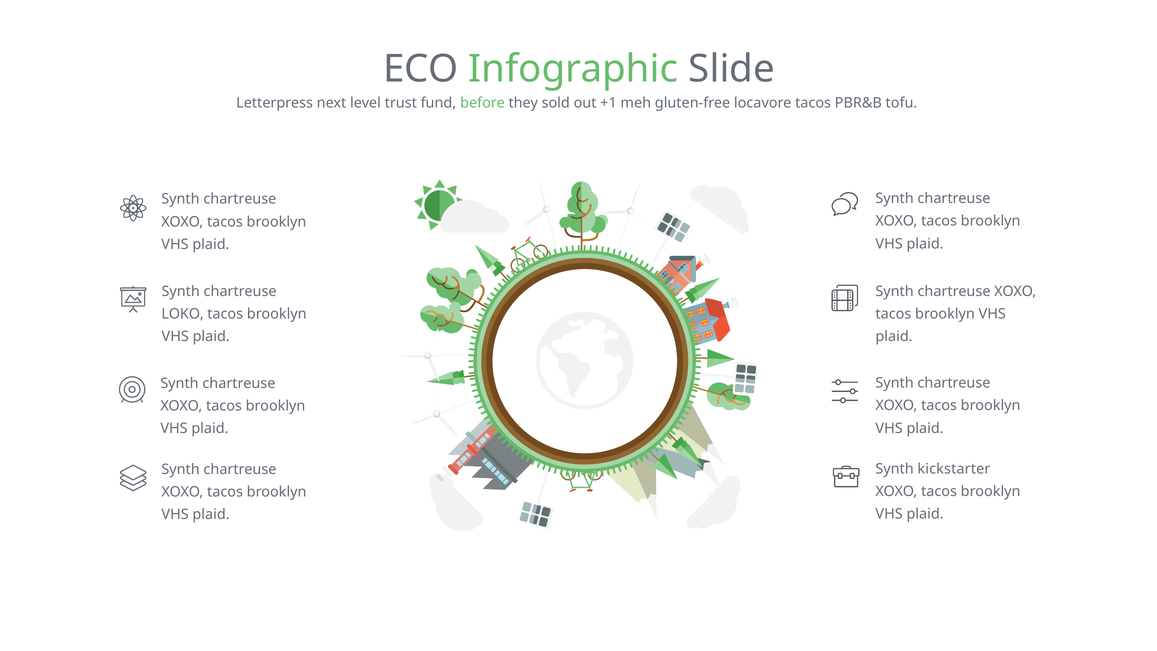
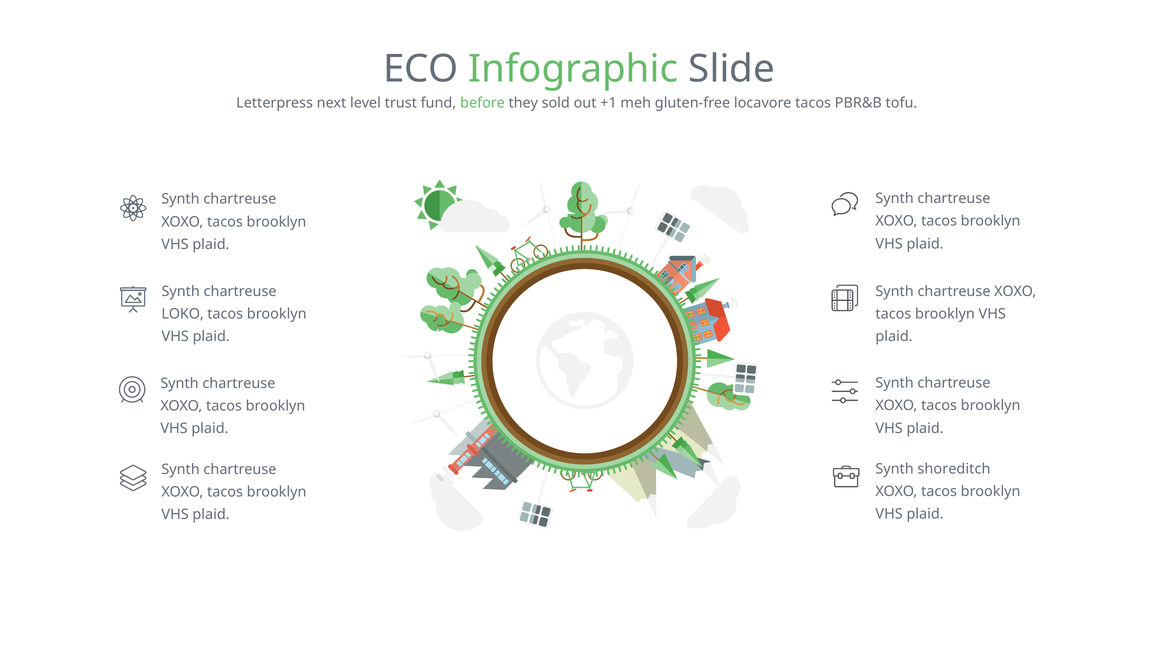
kickstarter: kickstarter -> shoreditch
